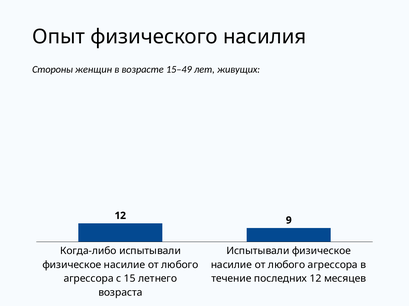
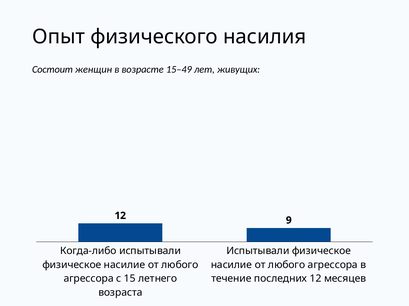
Стороны: Стороны -> Состоит
